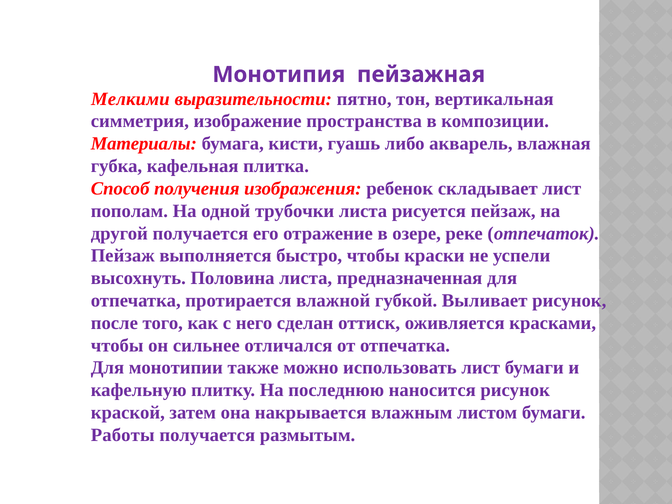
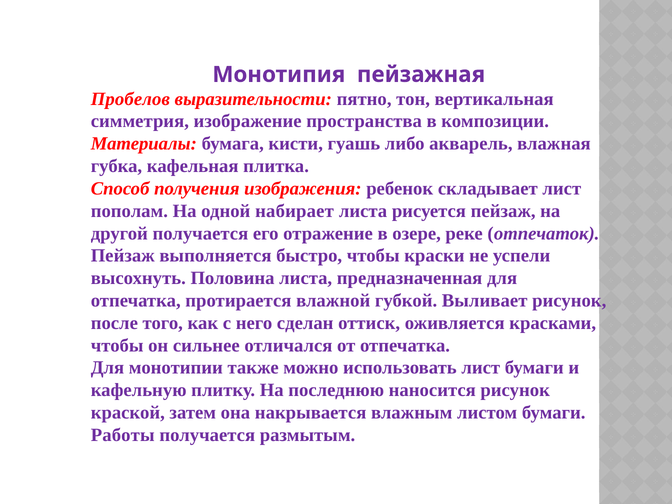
Мелкими: Мелкими -> Пробелов
трубочки: трубочки -> набирает
